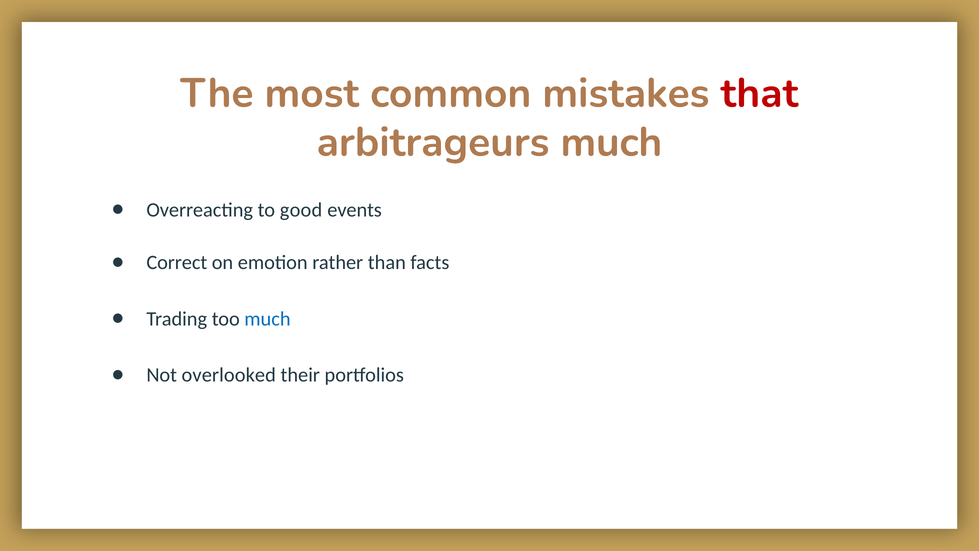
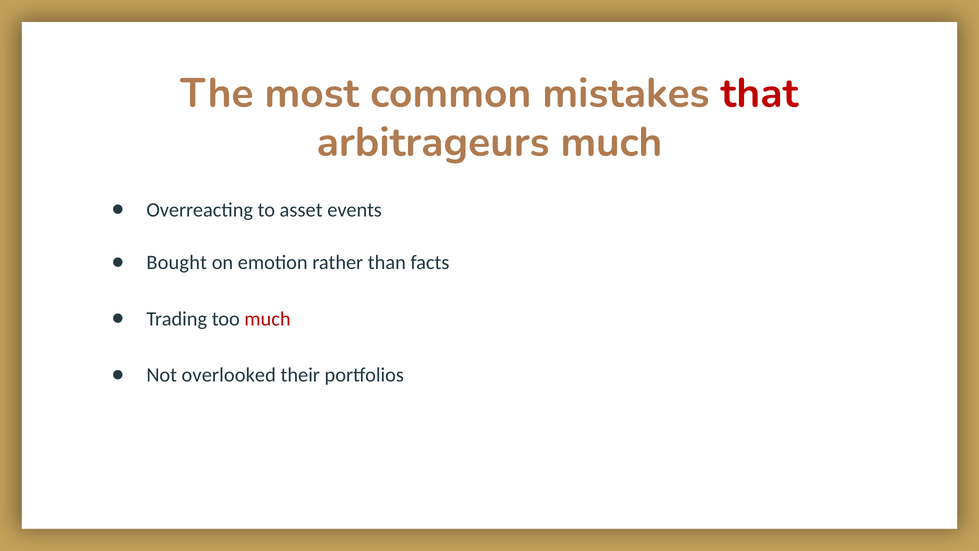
good: good -> asset
Correct: Correct -> Bought
much at (267, 319) colour: blue -> red
